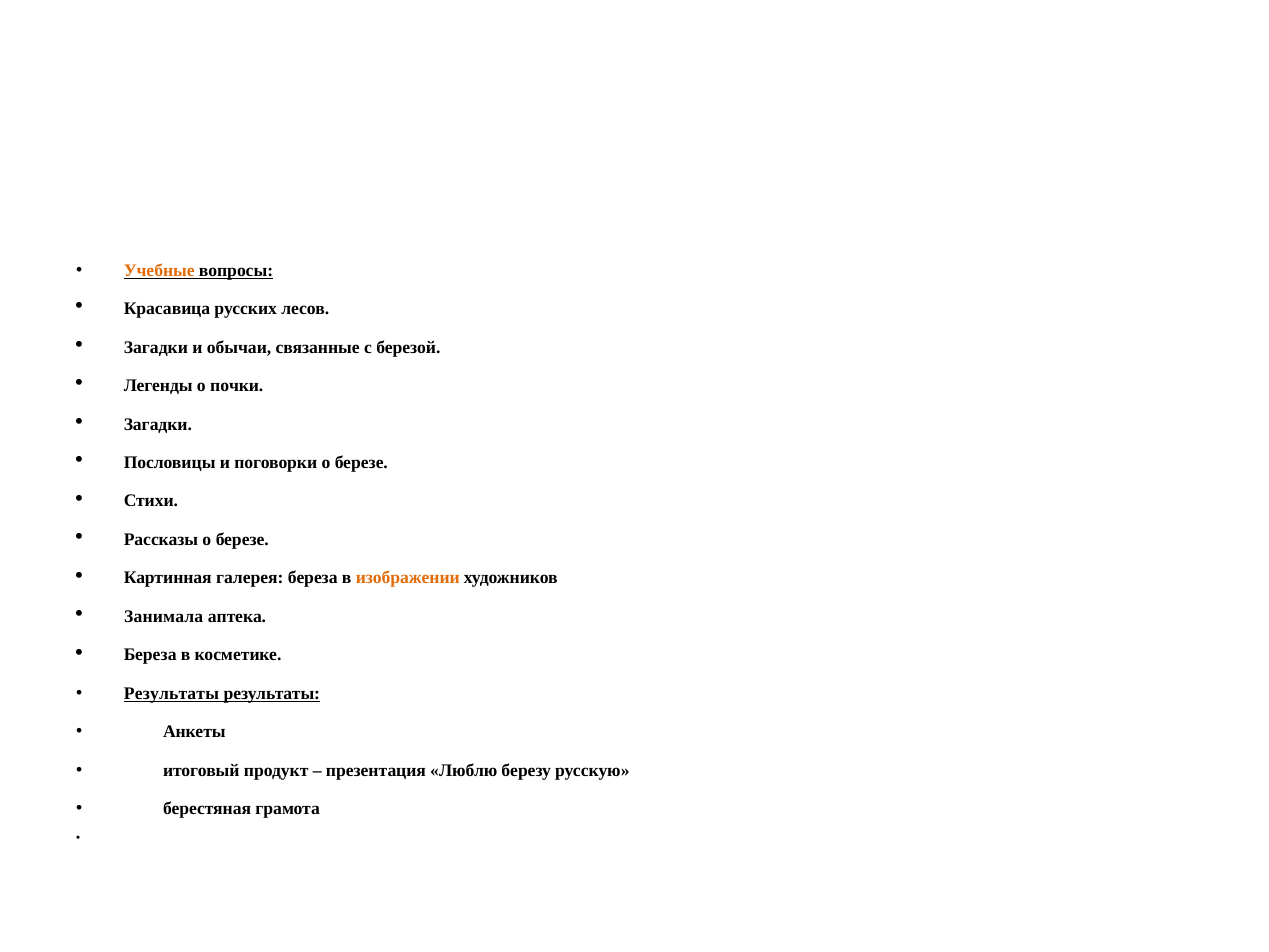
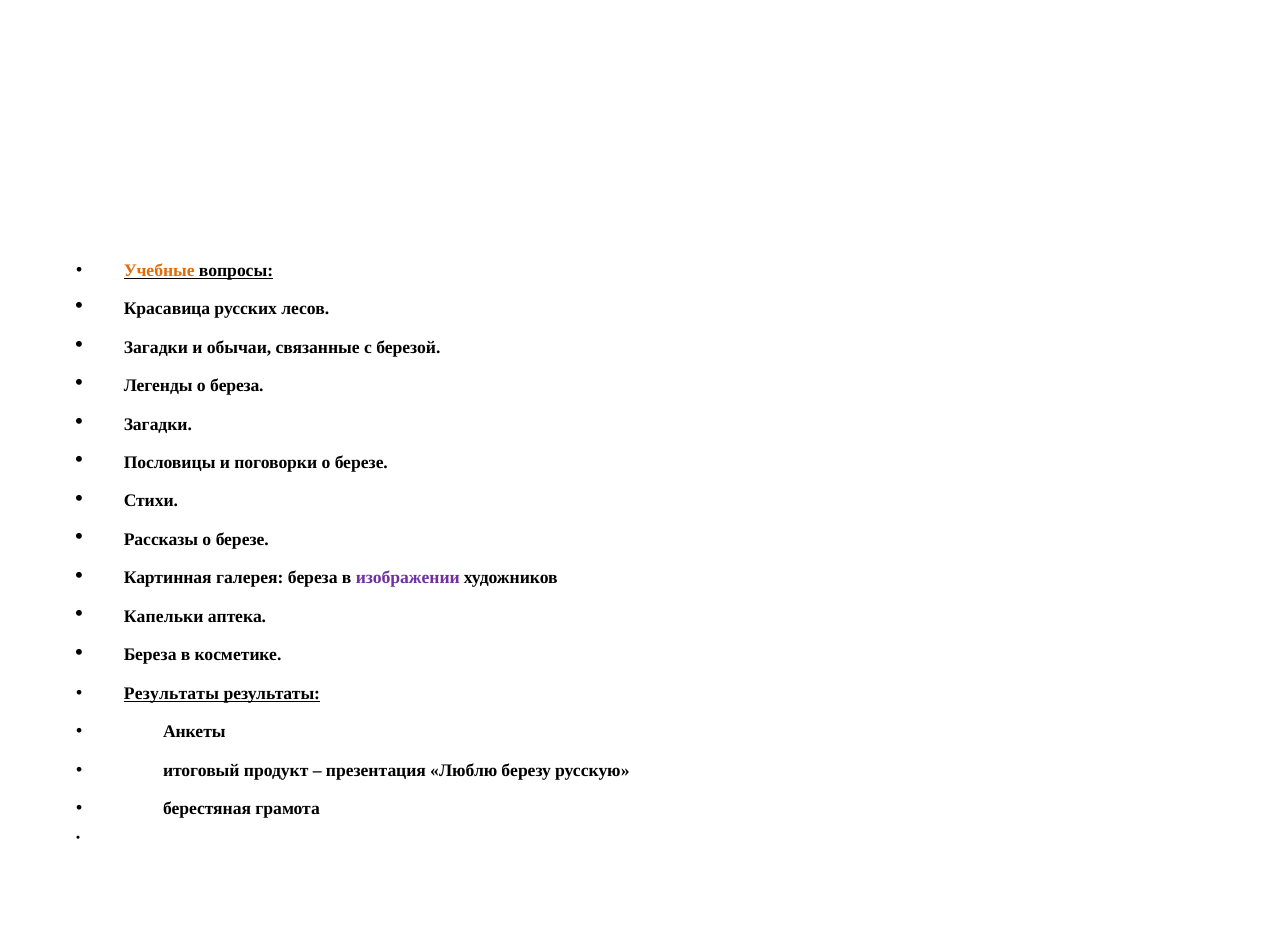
о почки: почки -> береза
изображении colour: orange -> purple
Занимала: Занимала -> Капельки
